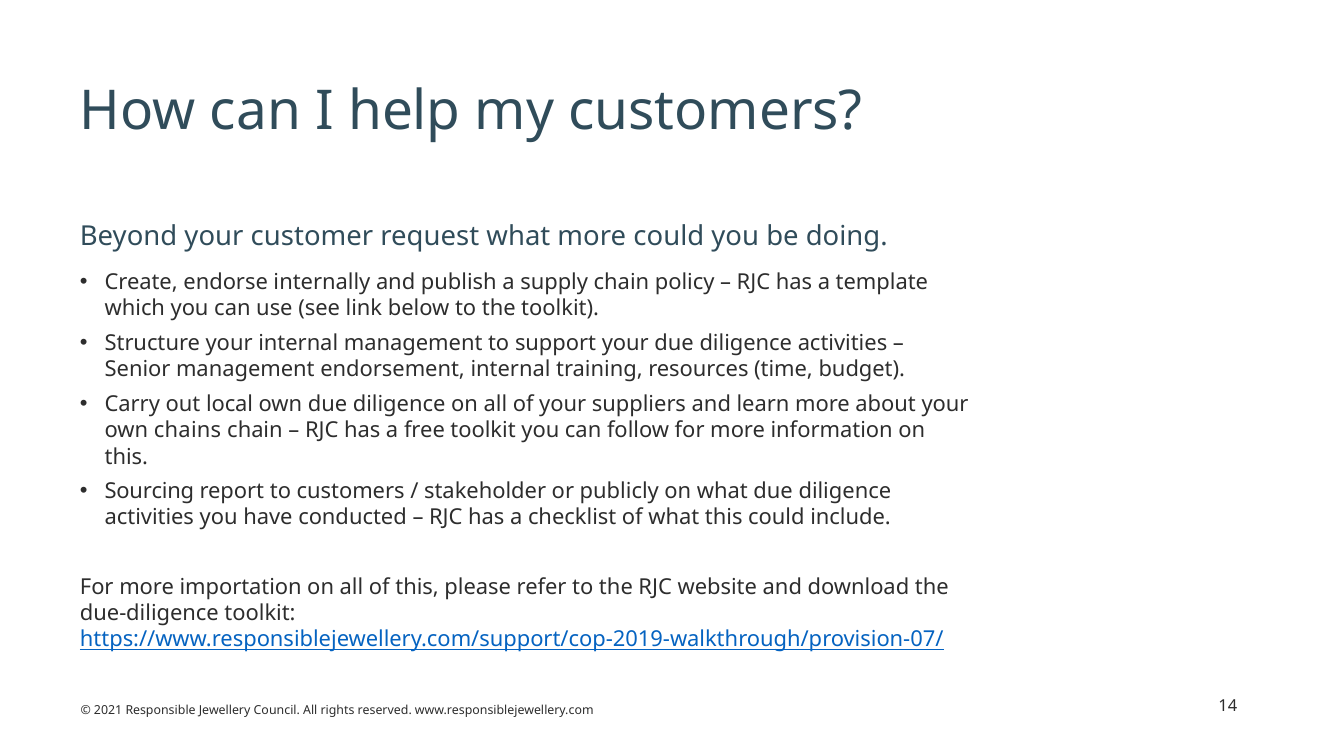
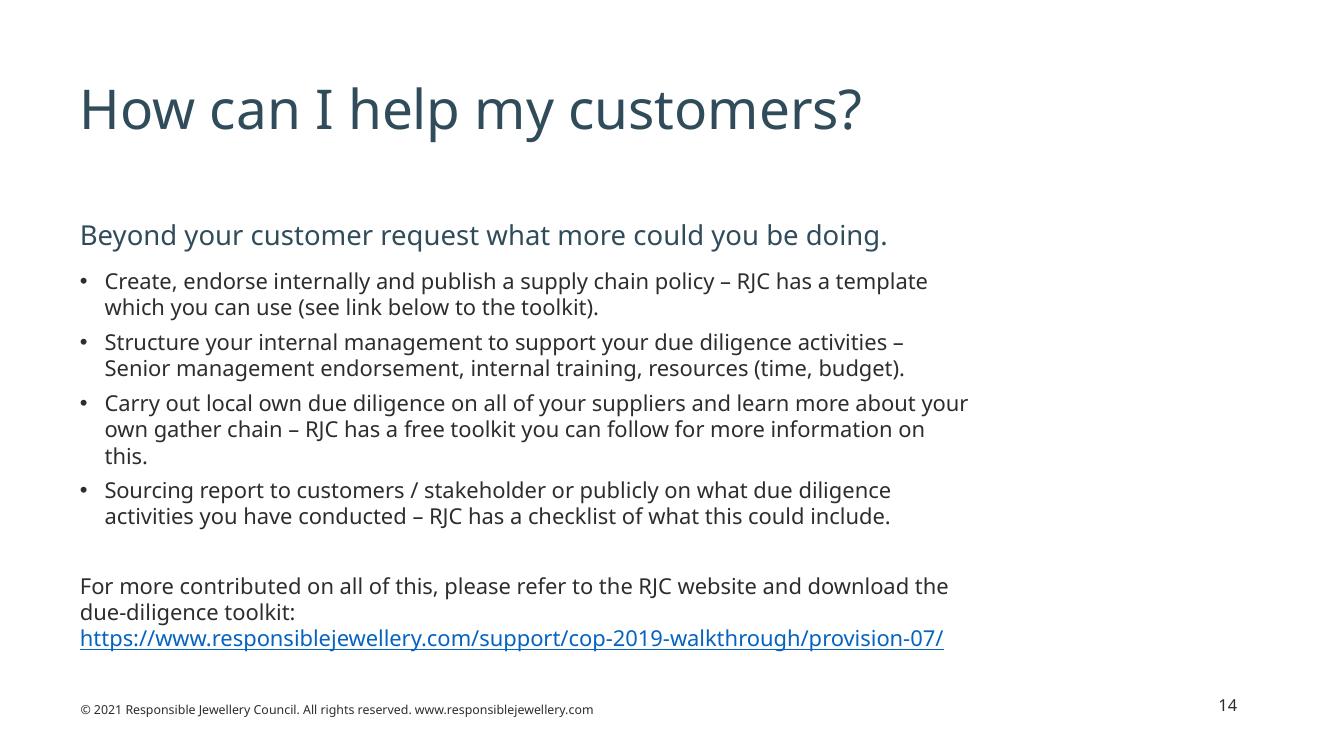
chains: chains -> gather
importation: importation -> contributed
